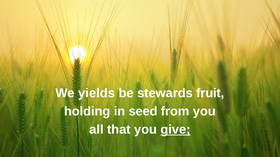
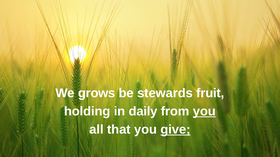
yields: yields -> grows
seed: seed -> daily
you at (204, 112) underline: none -> present
